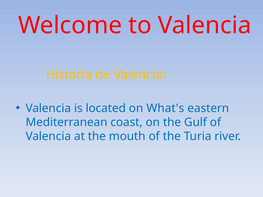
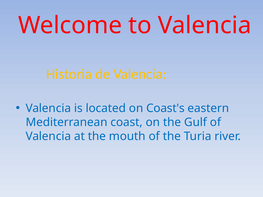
What's: What's -> Coast's
